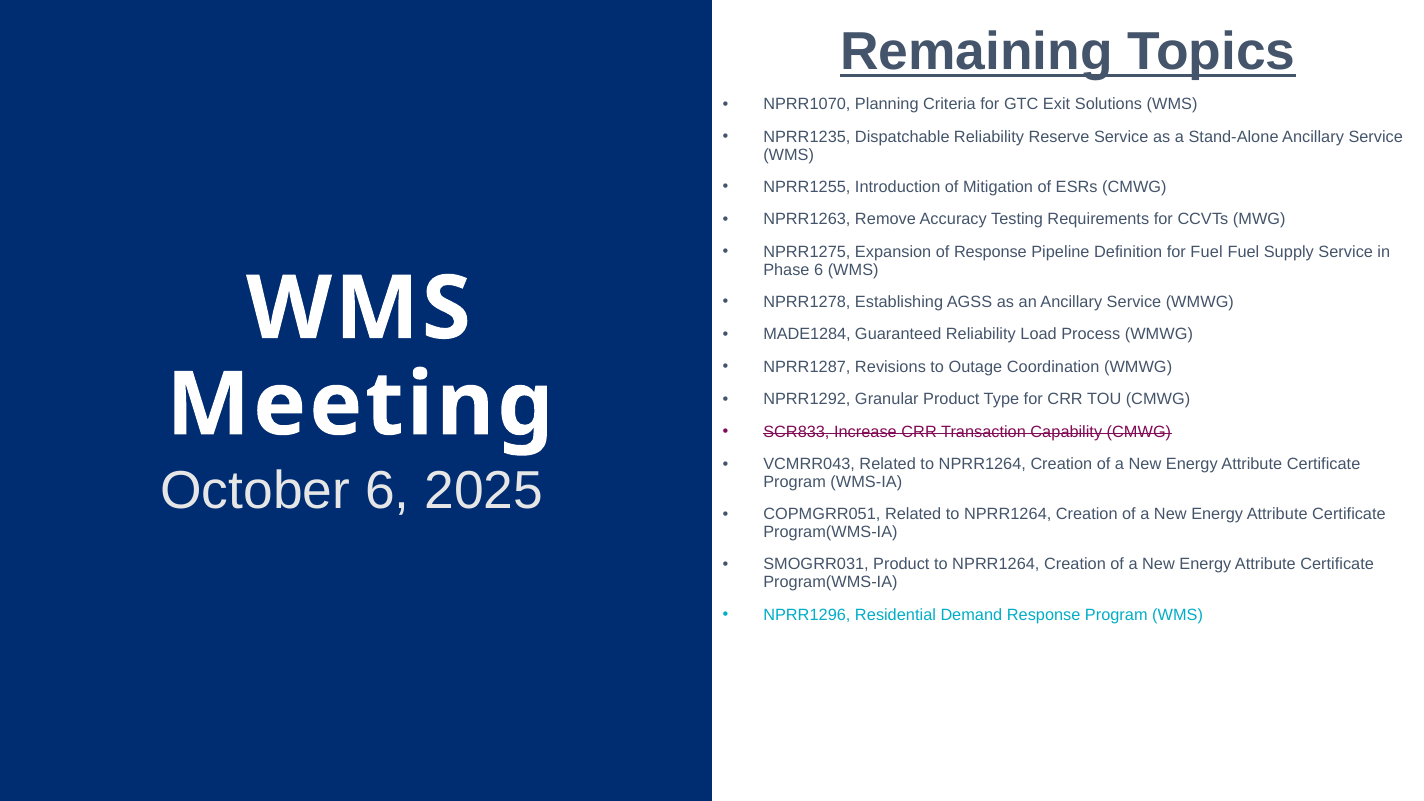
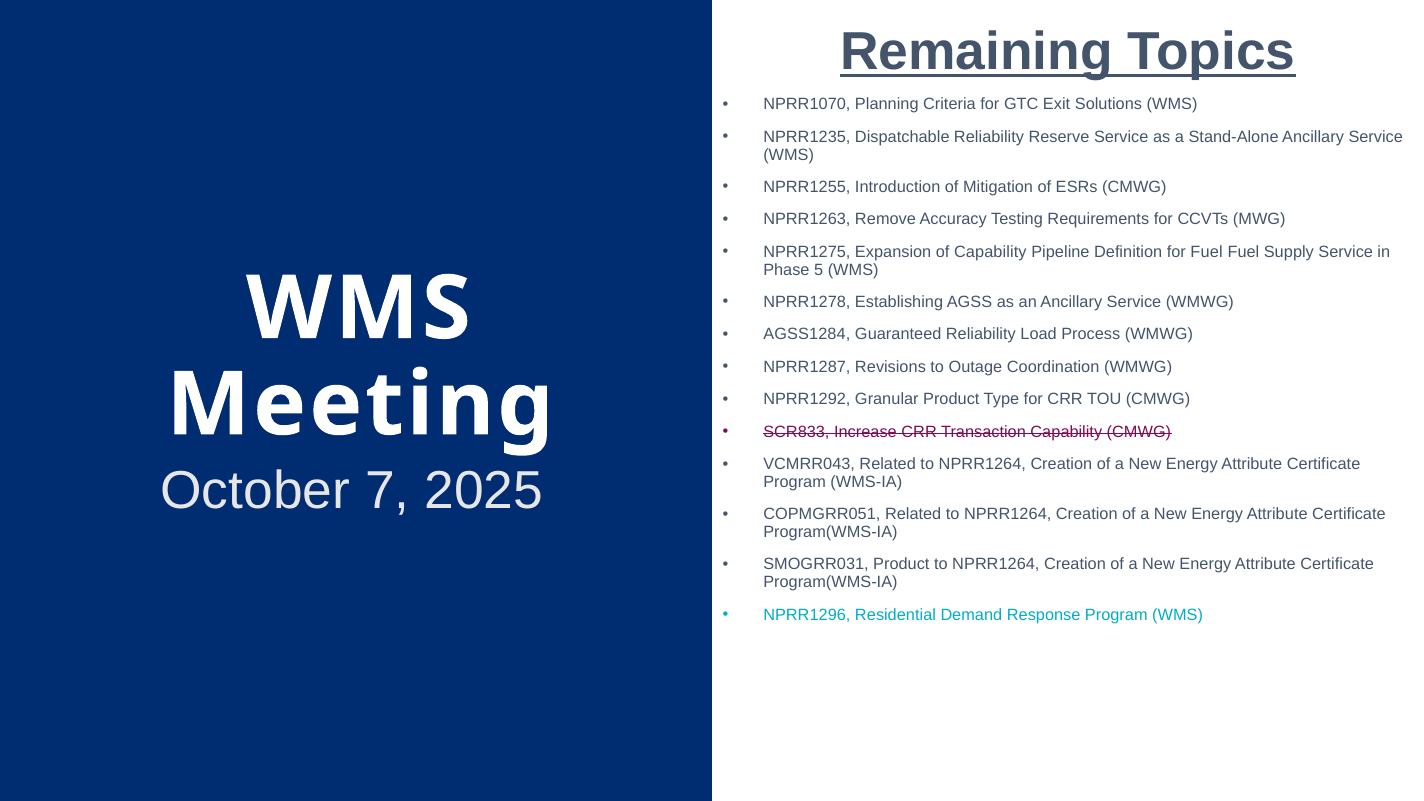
of Response: Response -> Capability
Phase 6: 6 -> 5
MADE1284: MADE1284 -> AGSS1284
October 6: 6 -> 7
